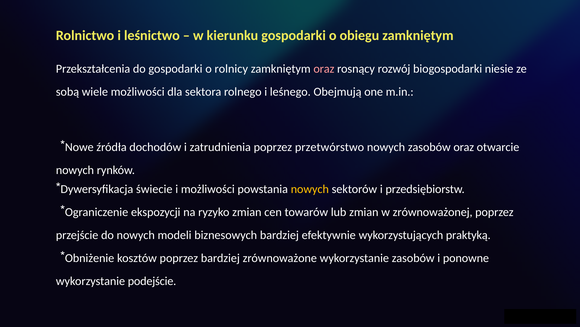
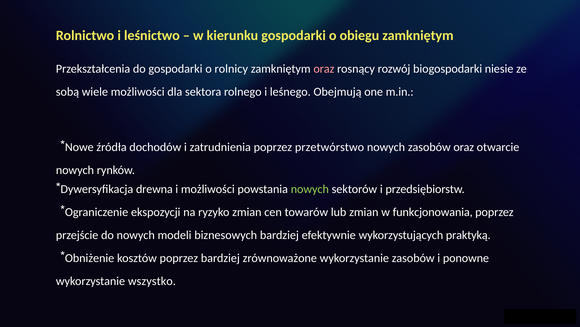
świecie: świecie -> drewna
nowych at (310, 189) colour: yellow -> light green
zrównoważonej: zrównoważonej -> funkcjonowania
podejście: podejście -> wszystko
